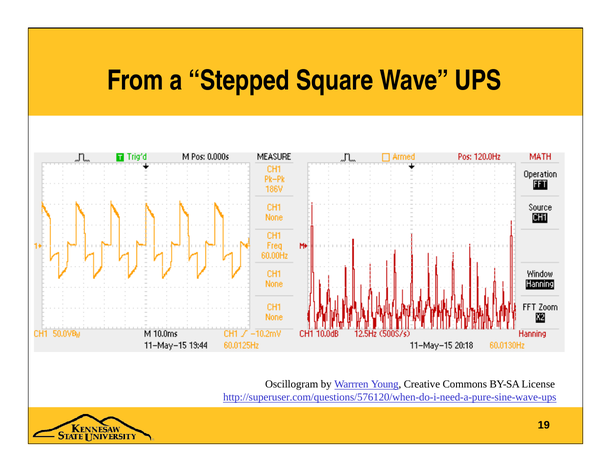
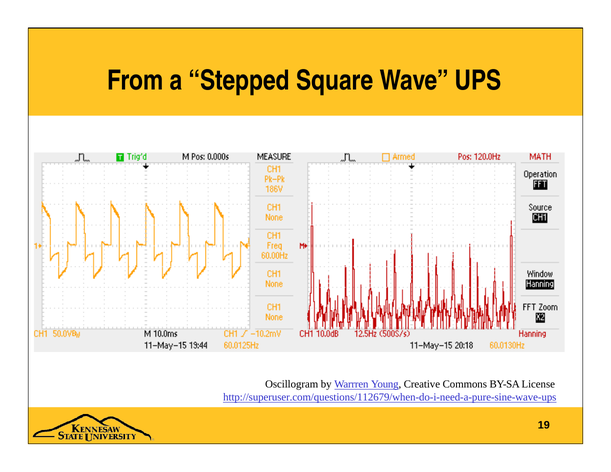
http://superuser.com/questions/576120/when-do-i-need-a-pure-sine-wave-ups: http://superuser.com/questions/576120/when-do-i-need-a-pure-sine-wave-ups -> http://superuser.com/questions/112679/when-do-i-need-a-pure-sine-wave-ups
